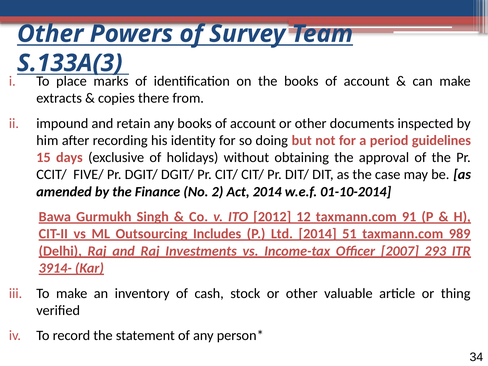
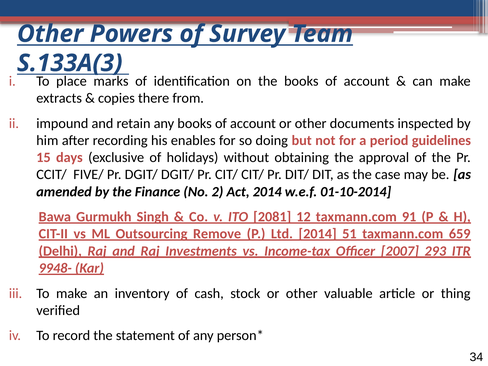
identity: identity -> enables
2012: 2012 -> 2081
Includes: Includes -> Remove
989: 989 -> 659
3914-: 3914- -> 9948-
